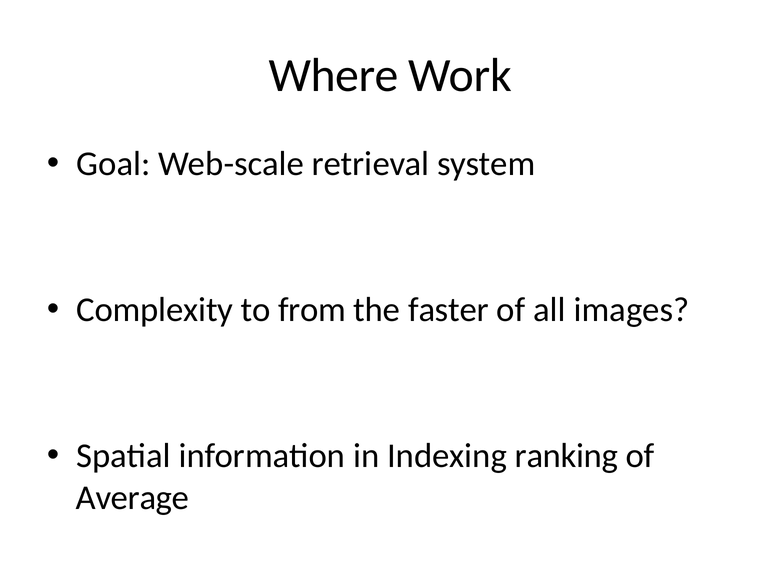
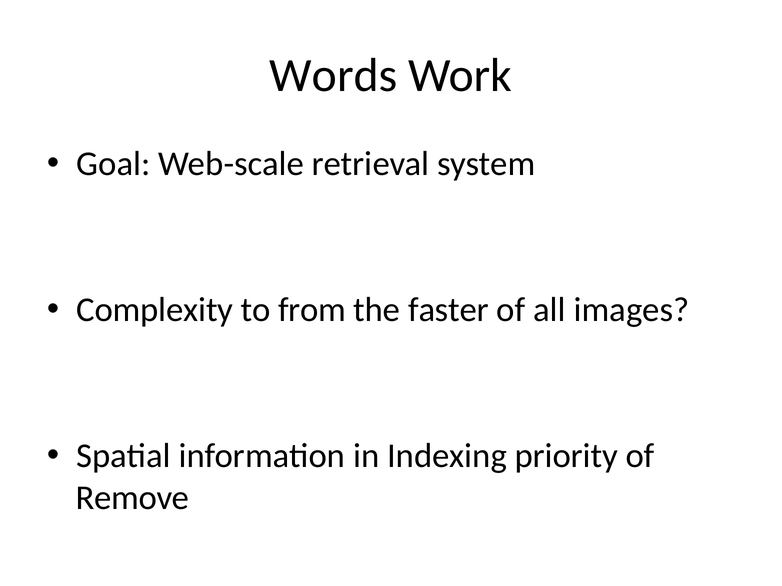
Where: Where -> Words
ranking: ranking -> priority
Average: Average -> Remove
